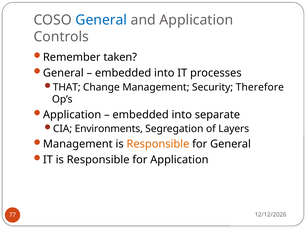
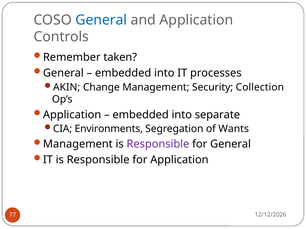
THAT: THAT -> AKIN
Therefore: Therefore -> Collection
Layers: Layers -> Wants
Responsible at (158, 144) colour: orange -> purple
